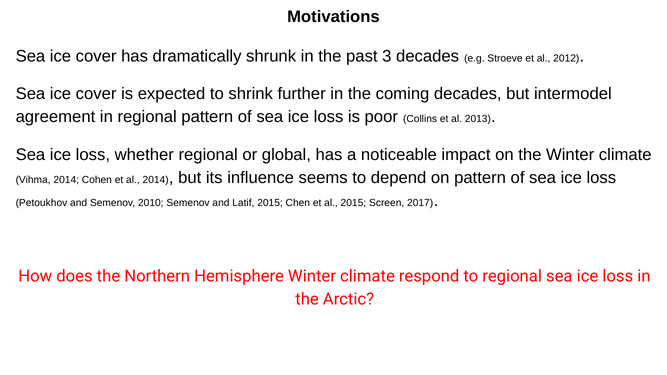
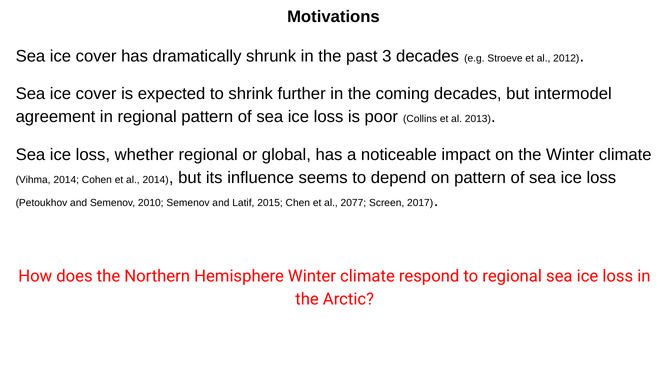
al 2015: 2015 -> 2077
